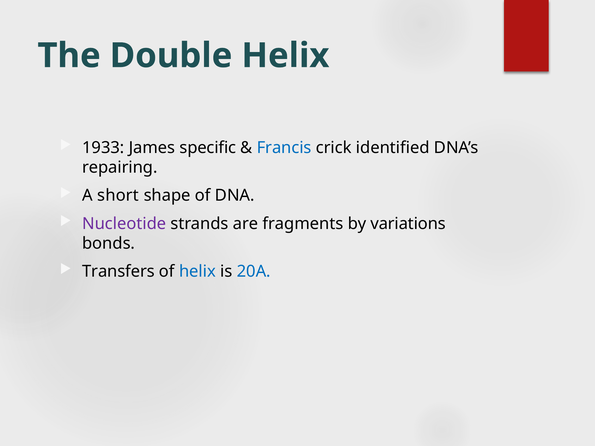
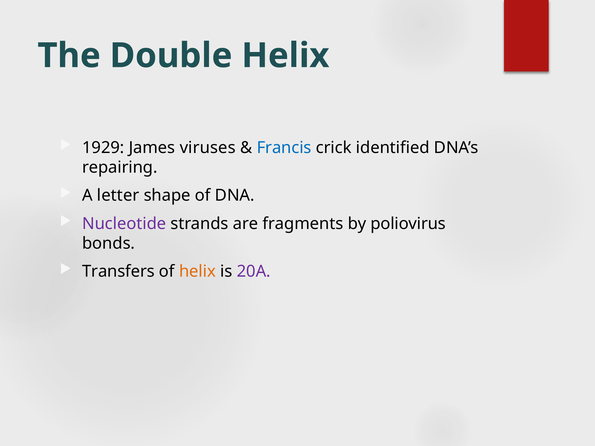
1933: 1933 -> 1929
specific: specific -> viruses
short: short -> letter
variations: variations -> poliovirus
helix at (197, 272) colour: blue -> orange
20A colour: blue -> purple
